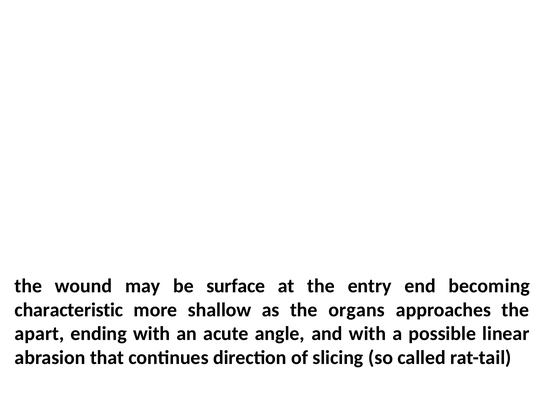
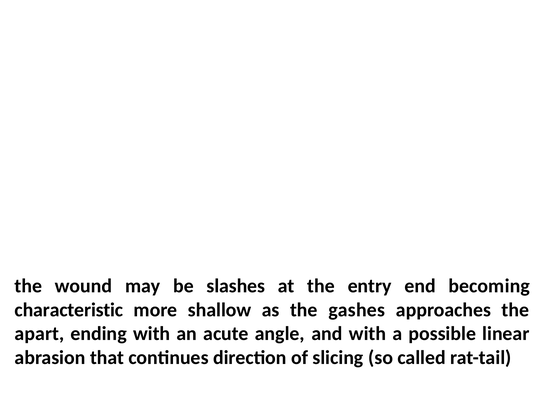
surface: surface -> slashes
organs: organs -> gashes
